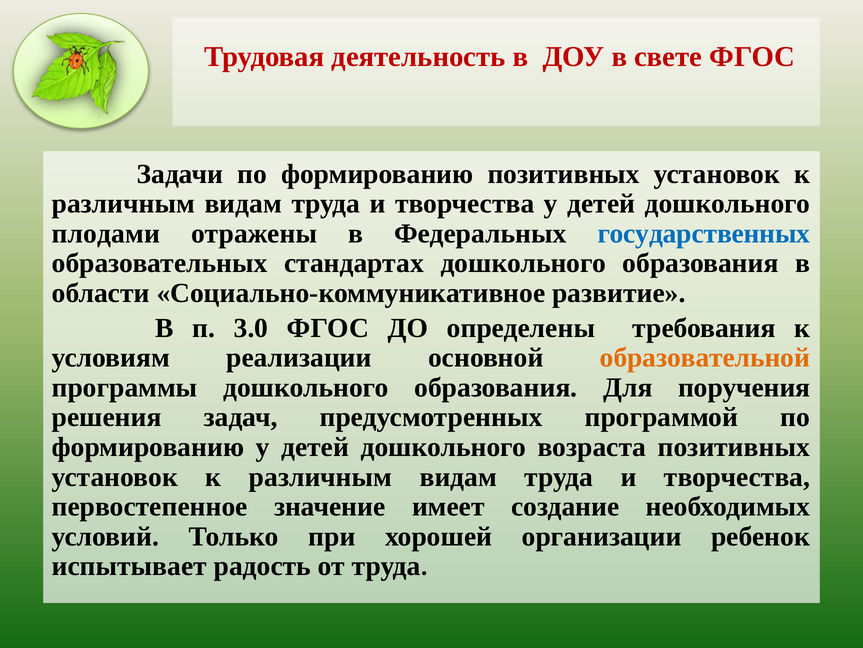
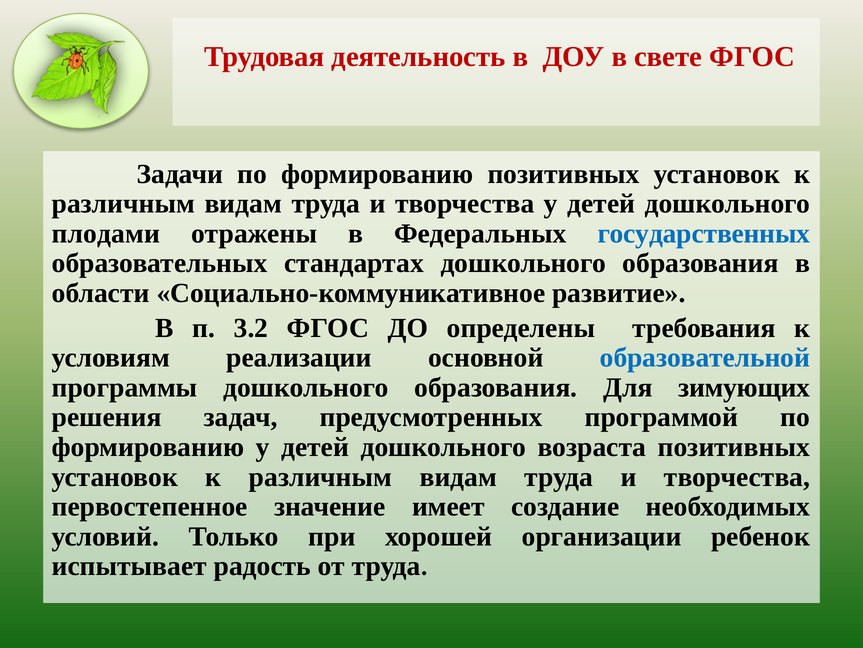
3.0: 3.0 -> 3.2
образовательной colour: orange -> blue
поручения: поручения -> зимующих
